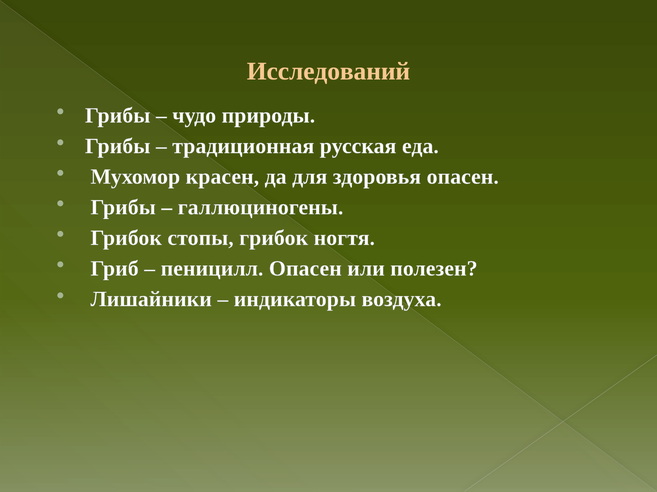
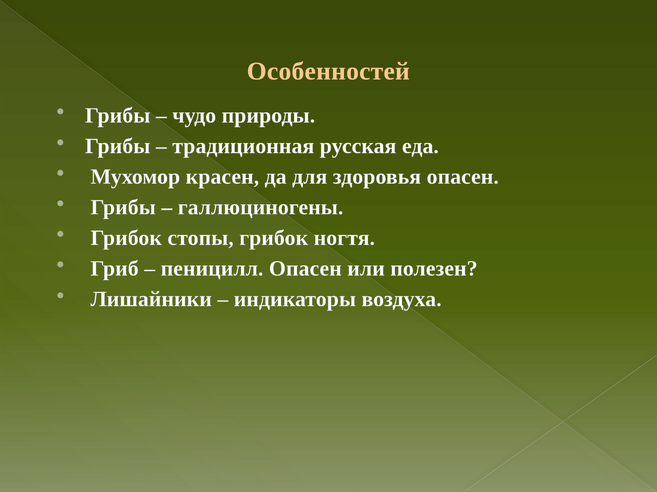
Исследований: Исследований -> Особенностей
